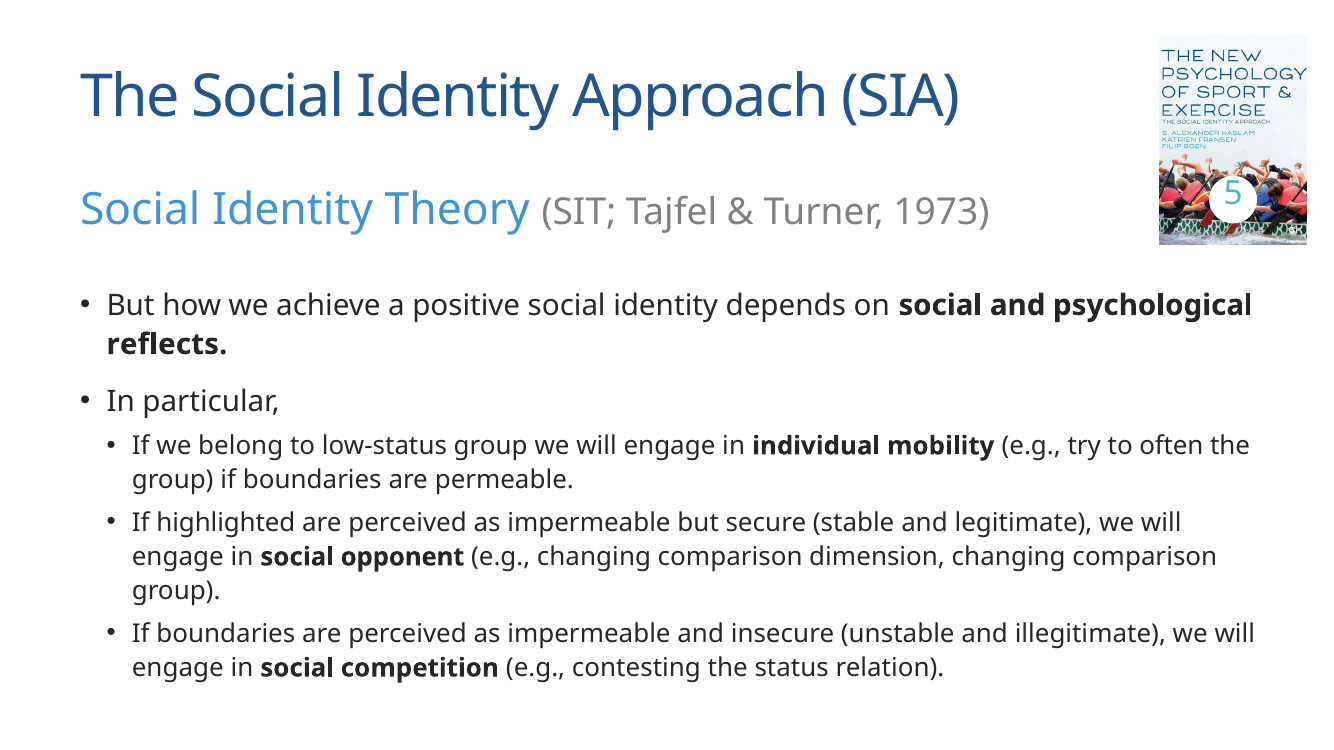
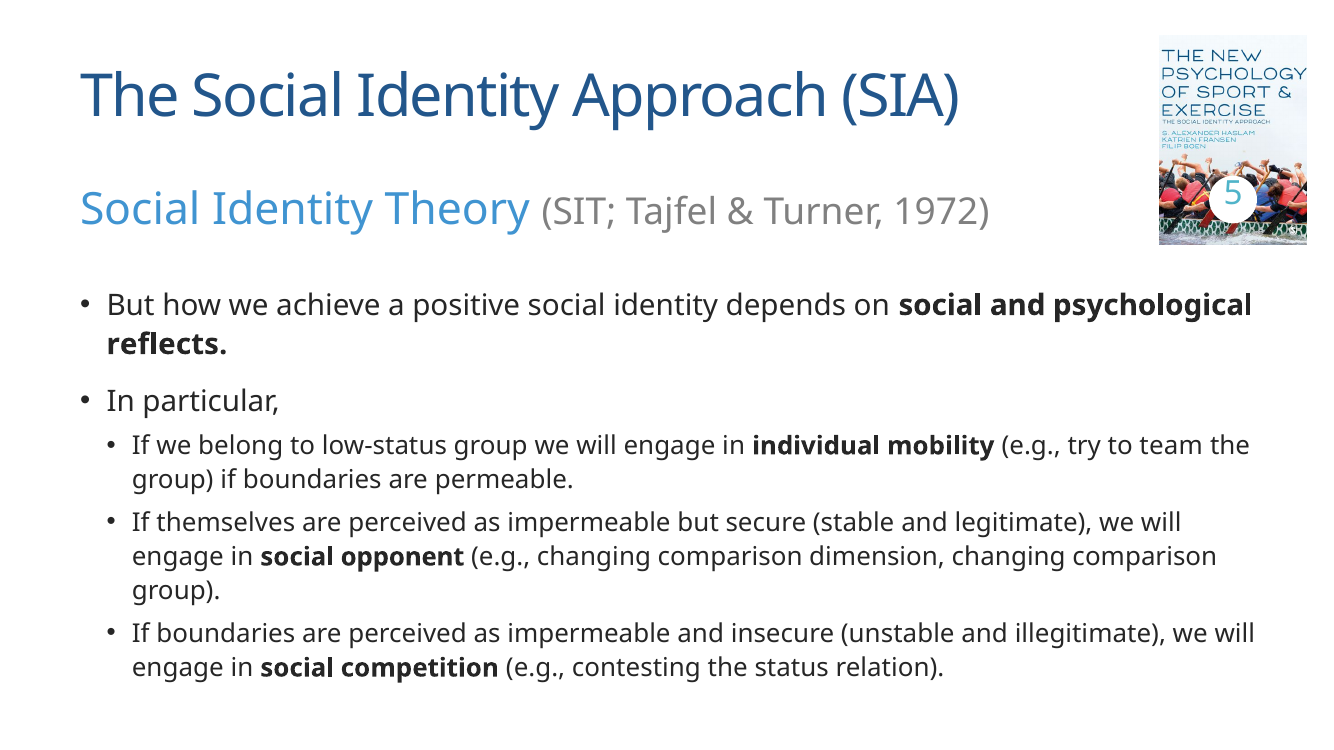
1973: 1973 -> 1972
often: often -> team
highlighted: highlighted -> themselves
